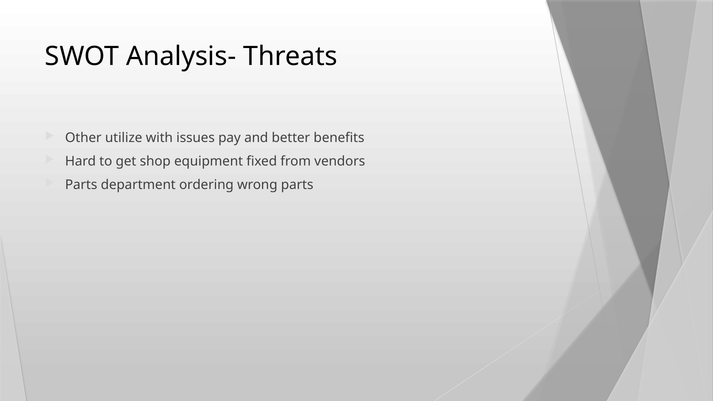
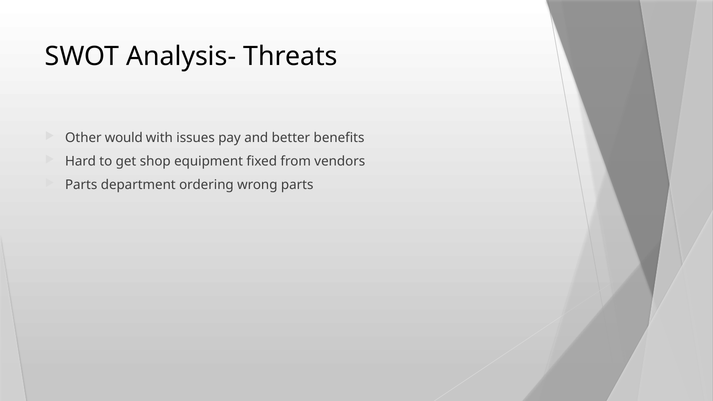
utilize: utilize -> would
